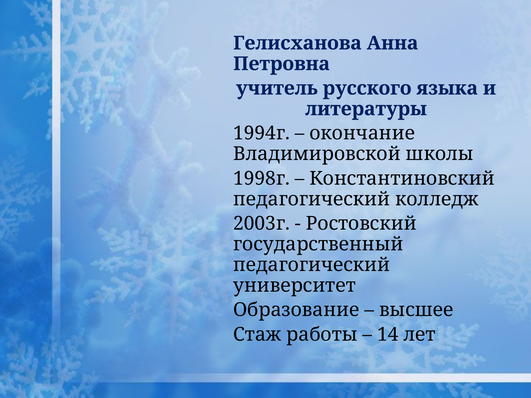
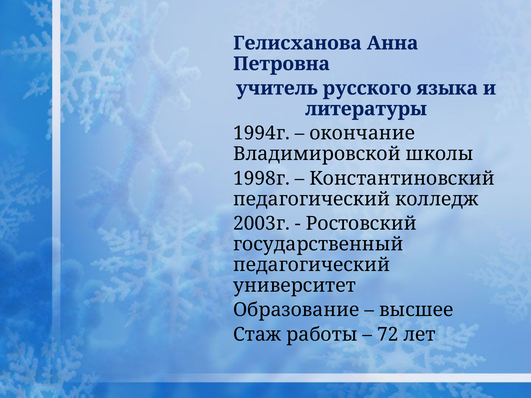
14: 14 -> 72
